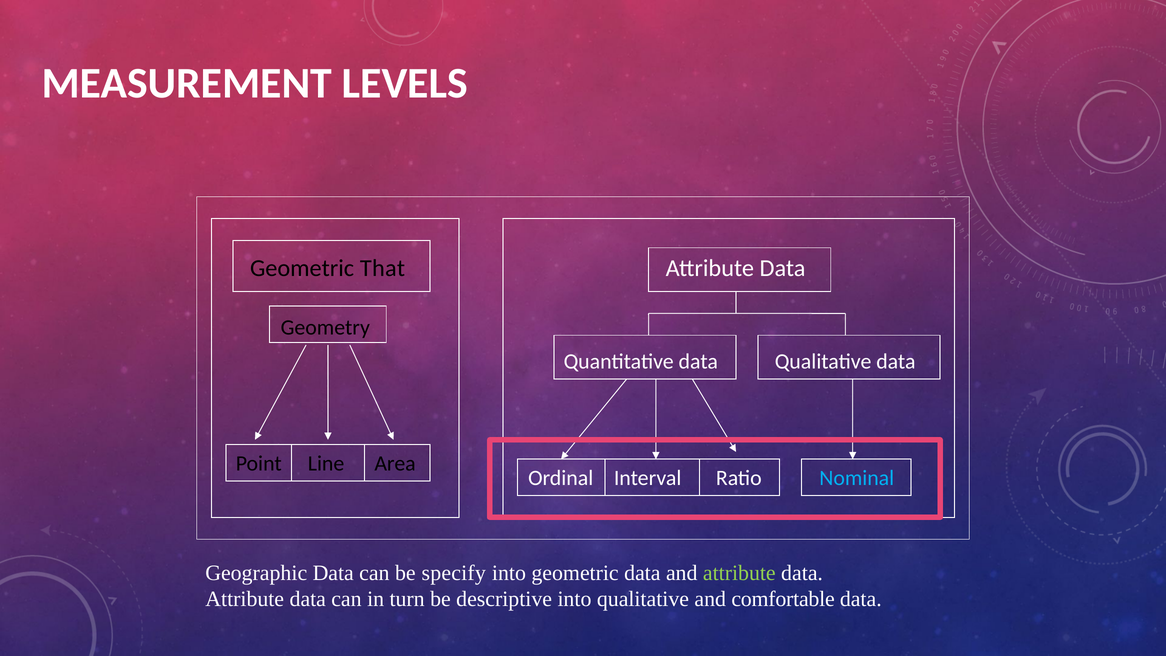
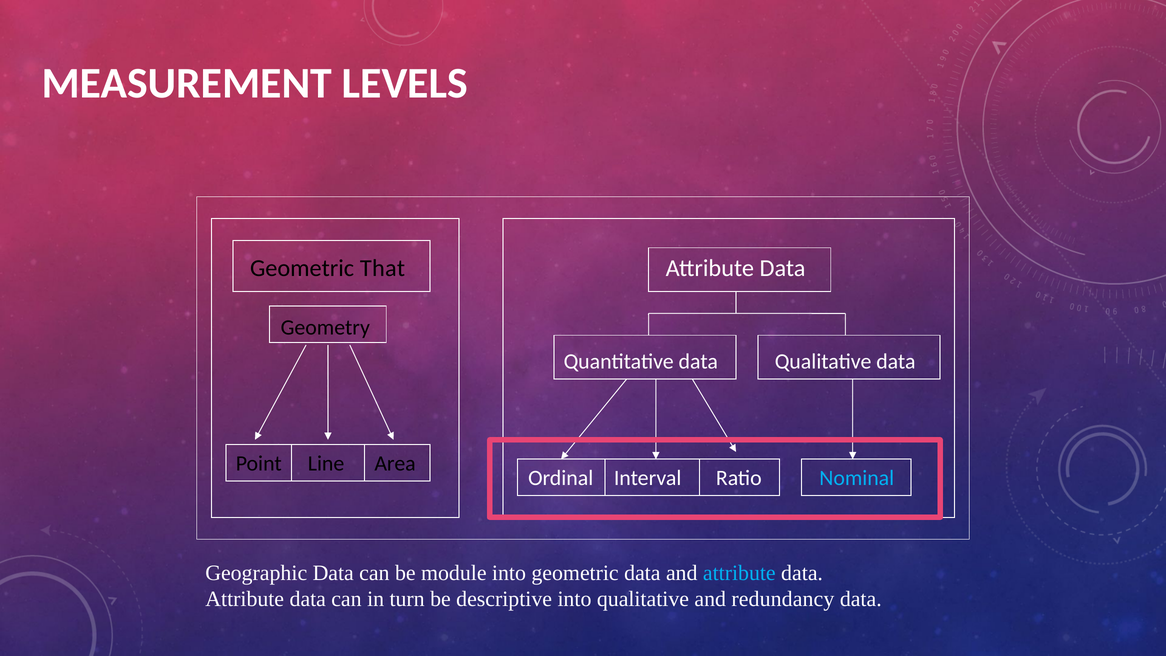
specify: specify -> module
attribute at (739, 573) colour: light green -> light blue
comfortable: comfortable -> redundancy
